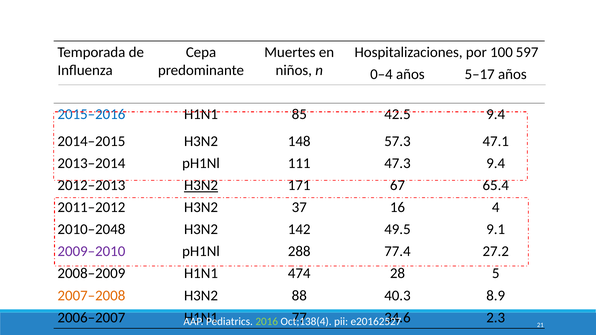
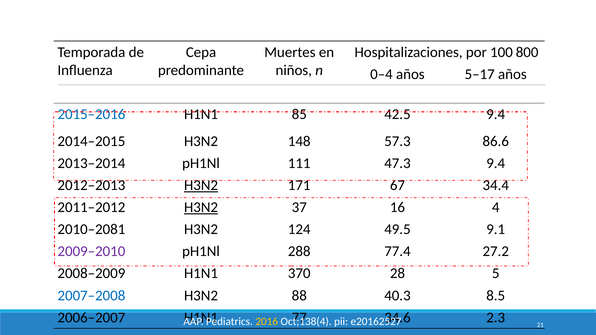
597: 597 -> 800
47.1: 47.1 -> 86.6
65.4: 65.4 -> 34.4
H3N2 at (201, 208) underline: none -> present
2010–2048: 2010–2048 -> 2010–2081
142: 142 -> 124
474: 474 -> 370
2007–2008 colour: orange -> blue
8.9: 8.9 -> 8.5
2016 colour: light green -> yellow
